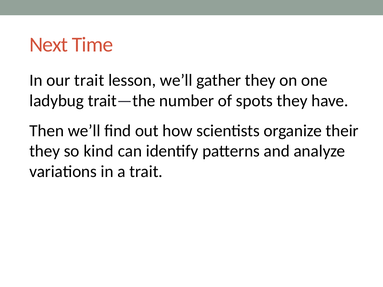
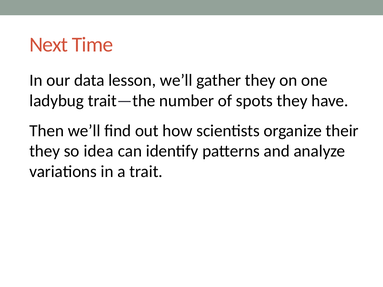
our trait: trait -> data
kind: kind -> idea
